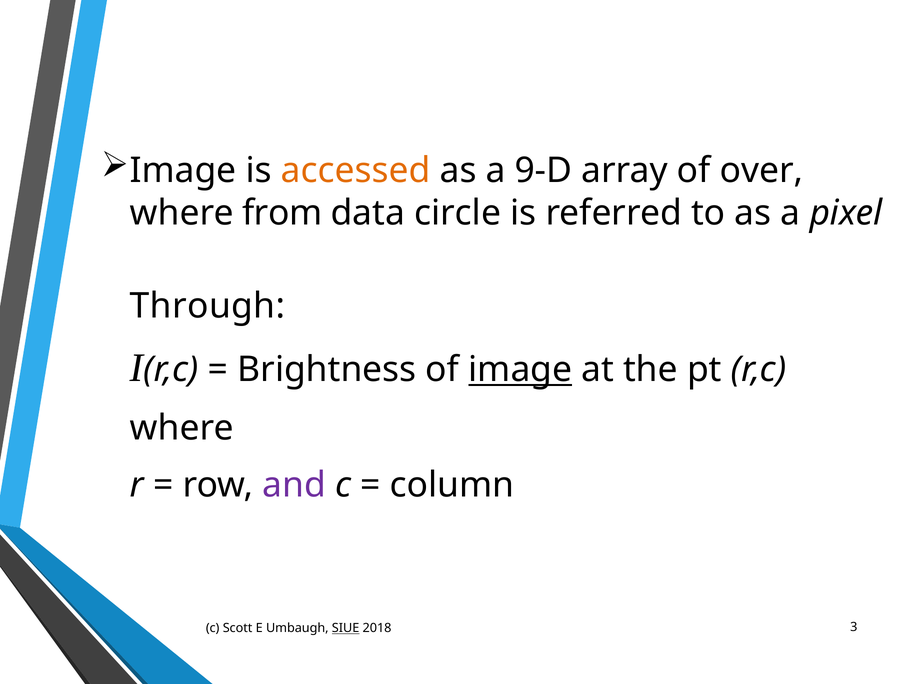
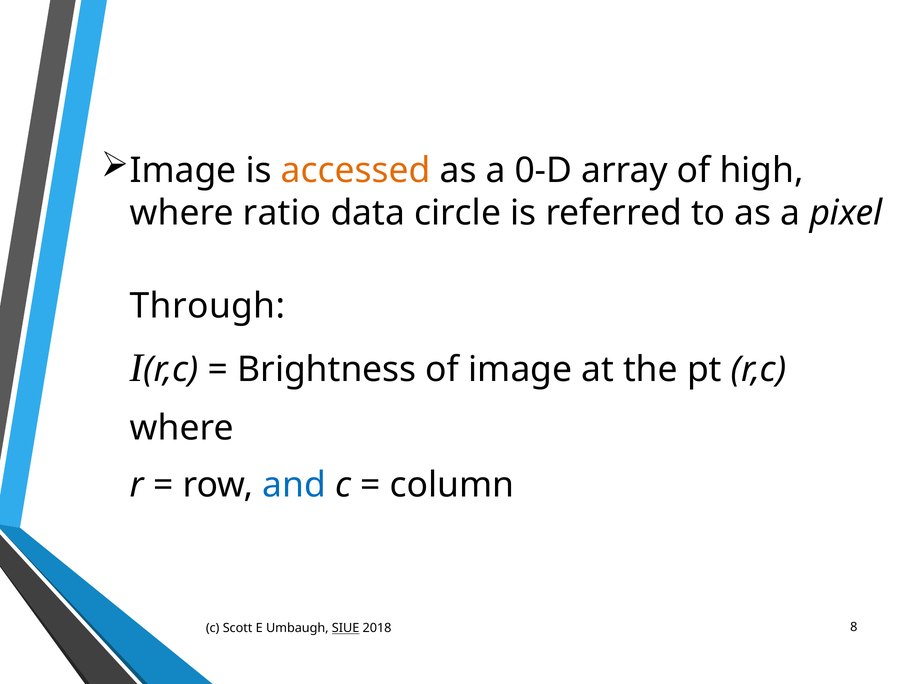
9-D: 9-D -> 0-D
over: over -> high
from: from -> ratio
image at (520, 370) underline: present -> none
and colour: purple -> blue
3: 3 -> 8
